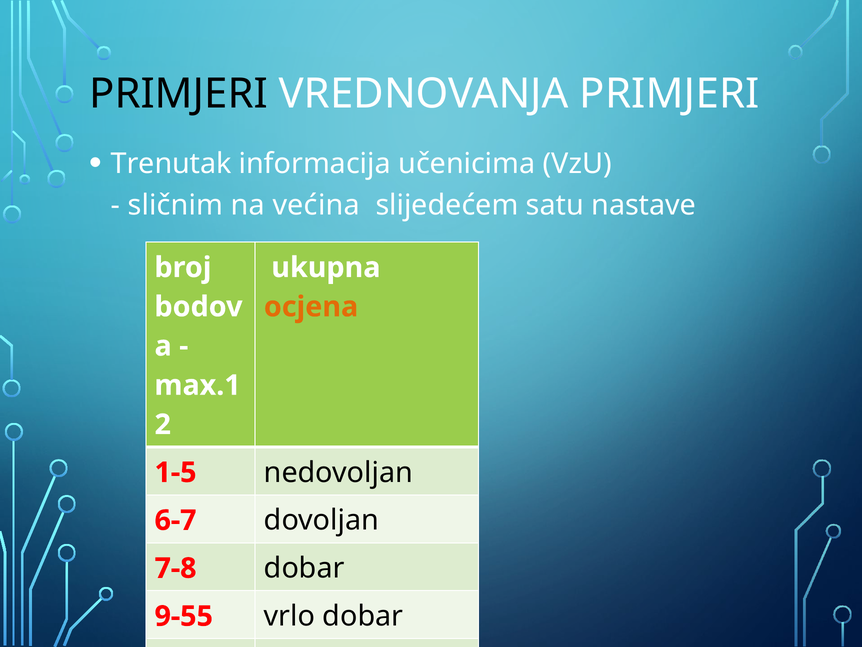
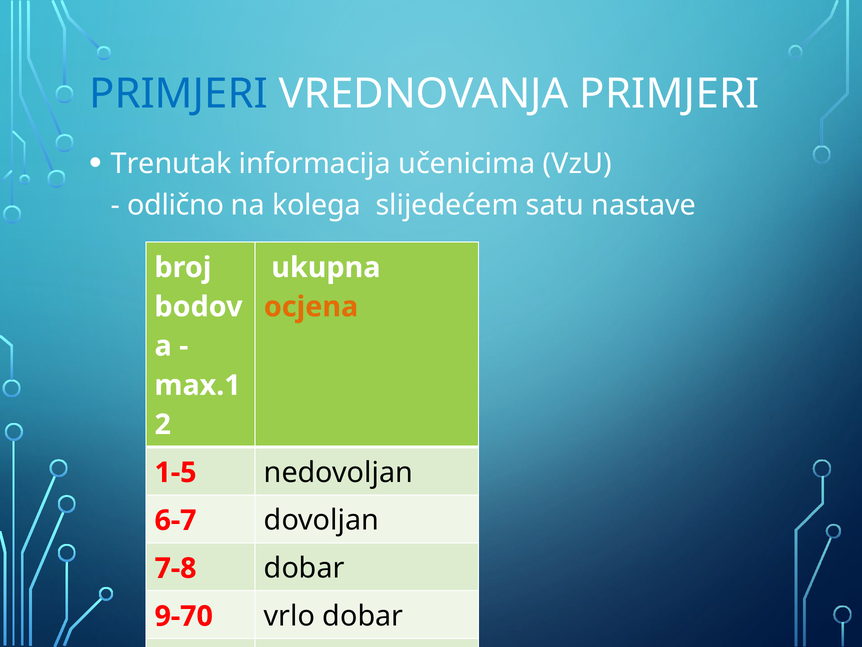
PRIMJERI at (179, 94) colour: black -> blue
sličnim: sličnim -> odlično
većina: većina -> kolega
9-55: 9-55 -> 9-70
